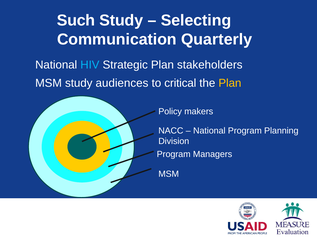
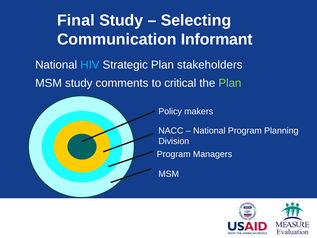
Such: Such -> Final
Quarterly: Quarterly -> Informant
audiences: audiences -> comments
Plan at (230, 83) colour: yellow -> light green
